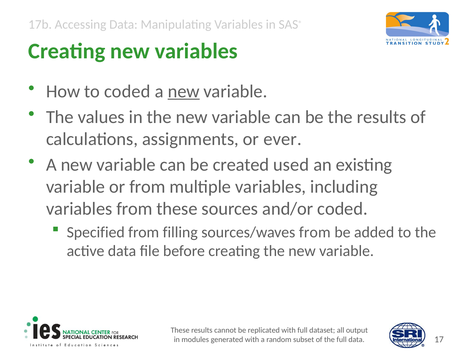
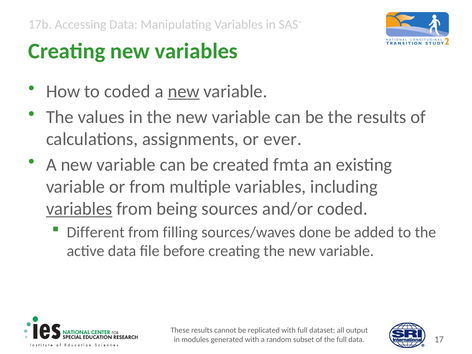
used: used -> fmta
variables at (79, 209) underline: none -> present
from these: these -> being
Specified: Specified -> Different
sources/waves from: from -> done
